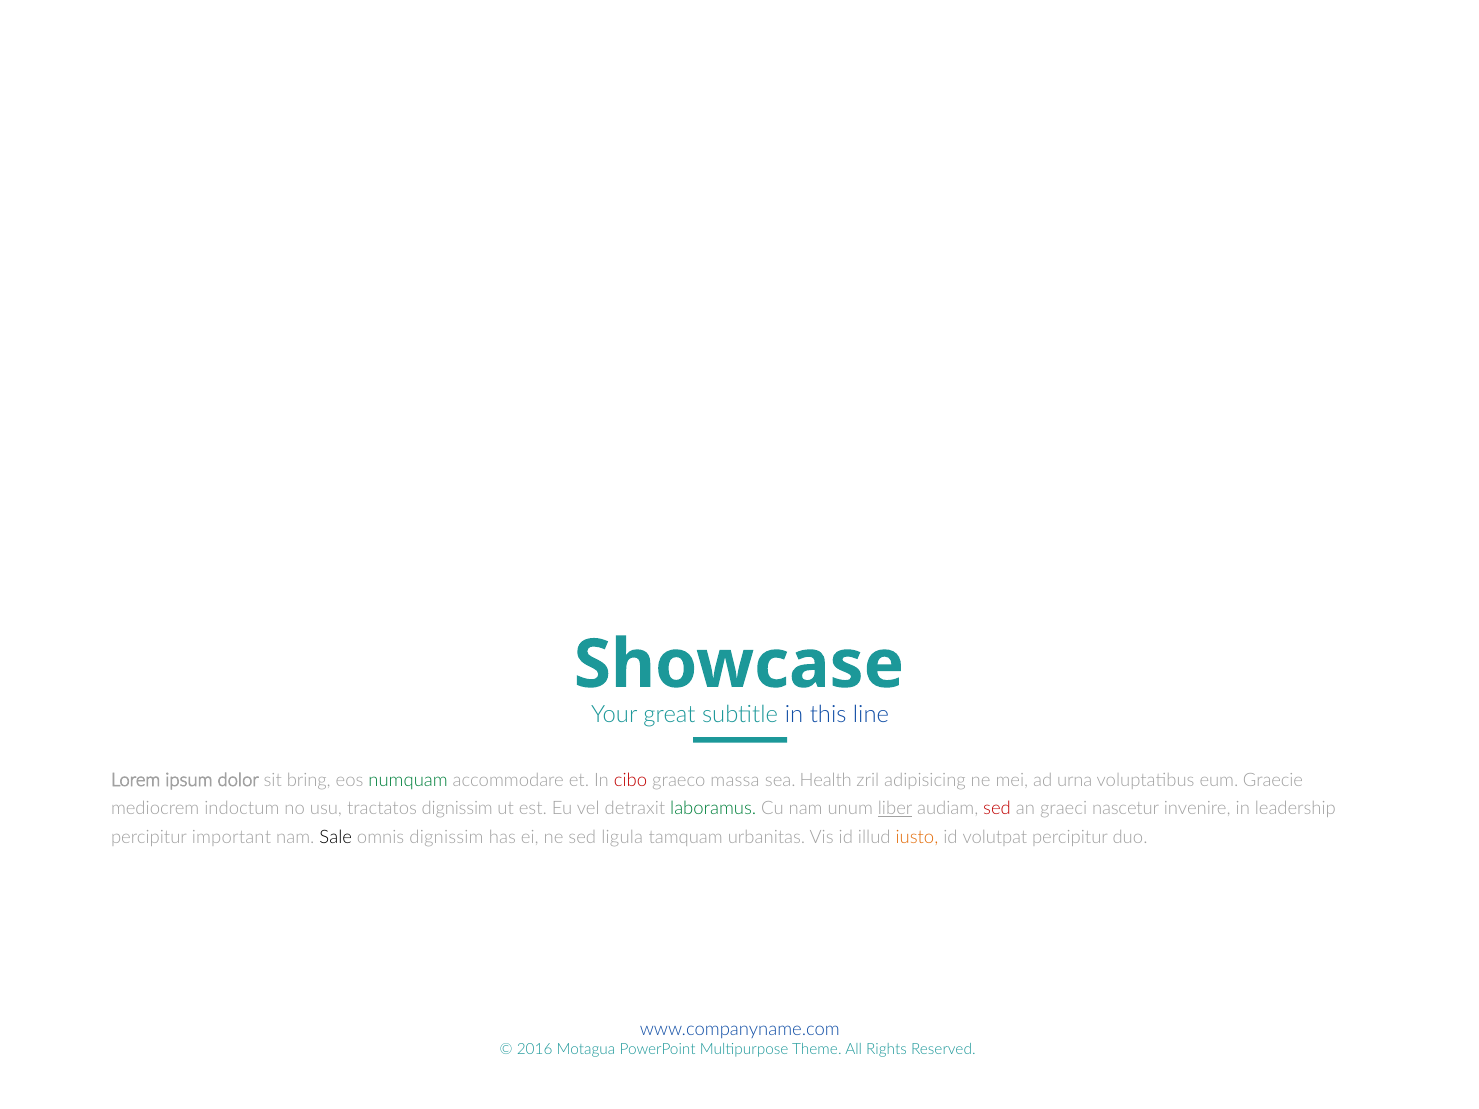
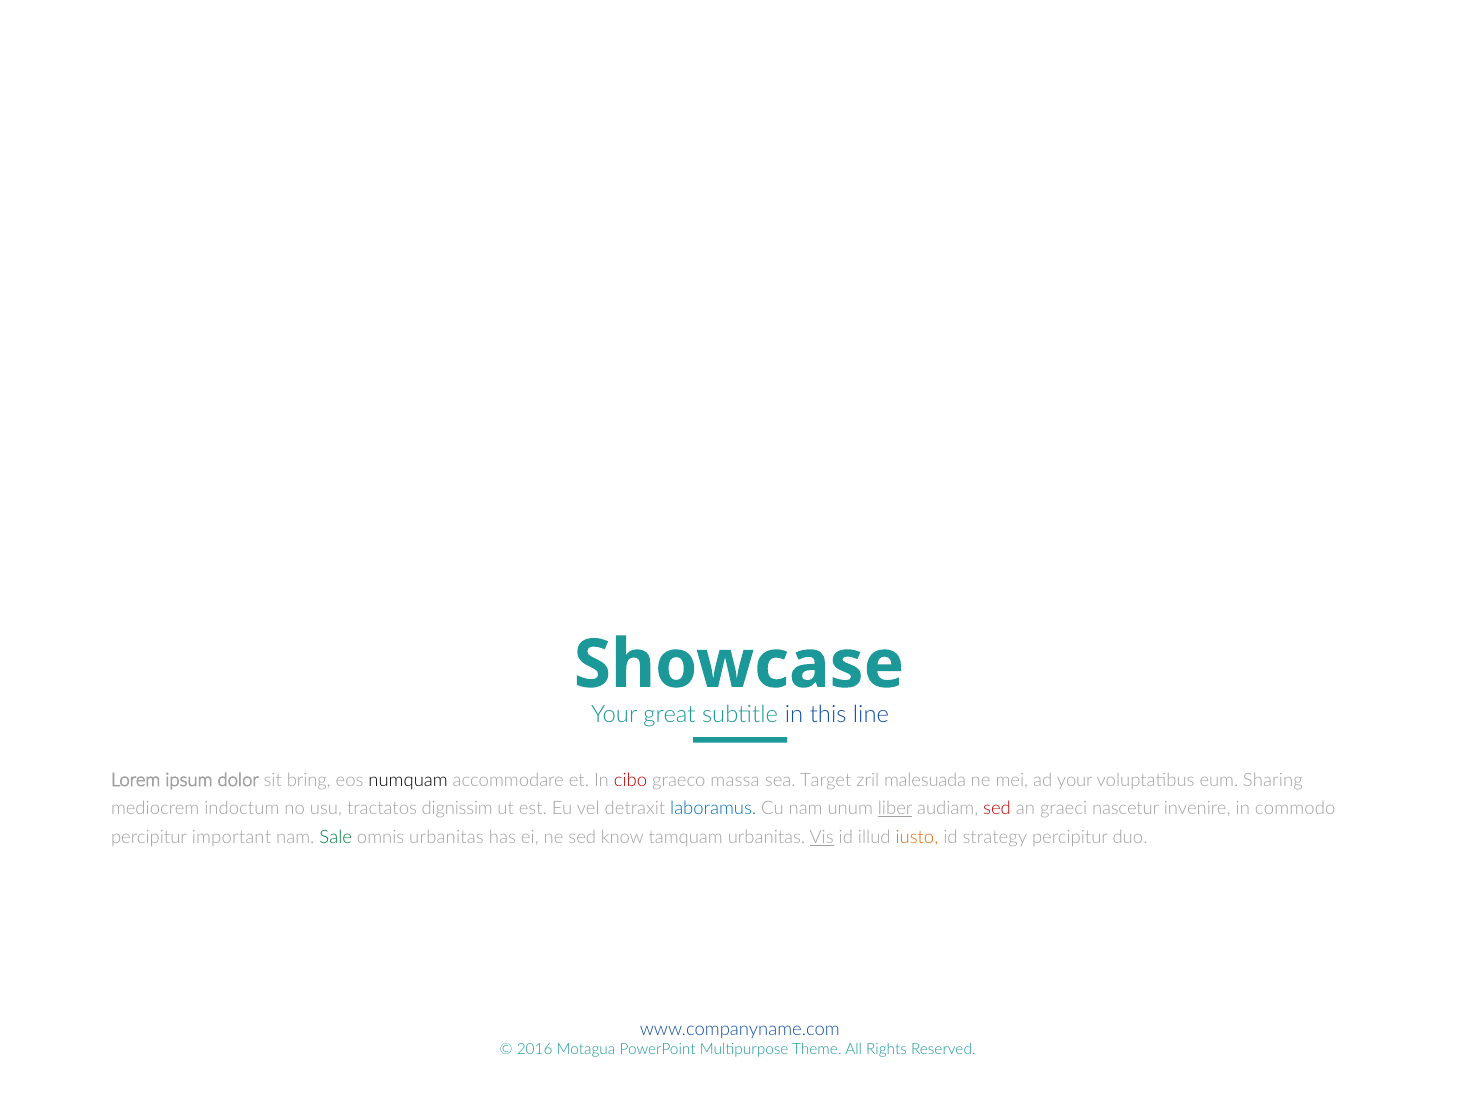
numquam colour: green -> black
Health: Health -> Target
adipisicing: adipisicing -> malesuada
ad urna: urna -> your
Graecie: Graecie -> Sharing
laboramus colour: green -> blue
leadership: leadership -> commodo
Sale colour: black -> green
omnis dignissim: dignissim -> urbanitas
ligula: ligula -> know
Vis underline: none -> present
volutpat: volutpat -> strategy
